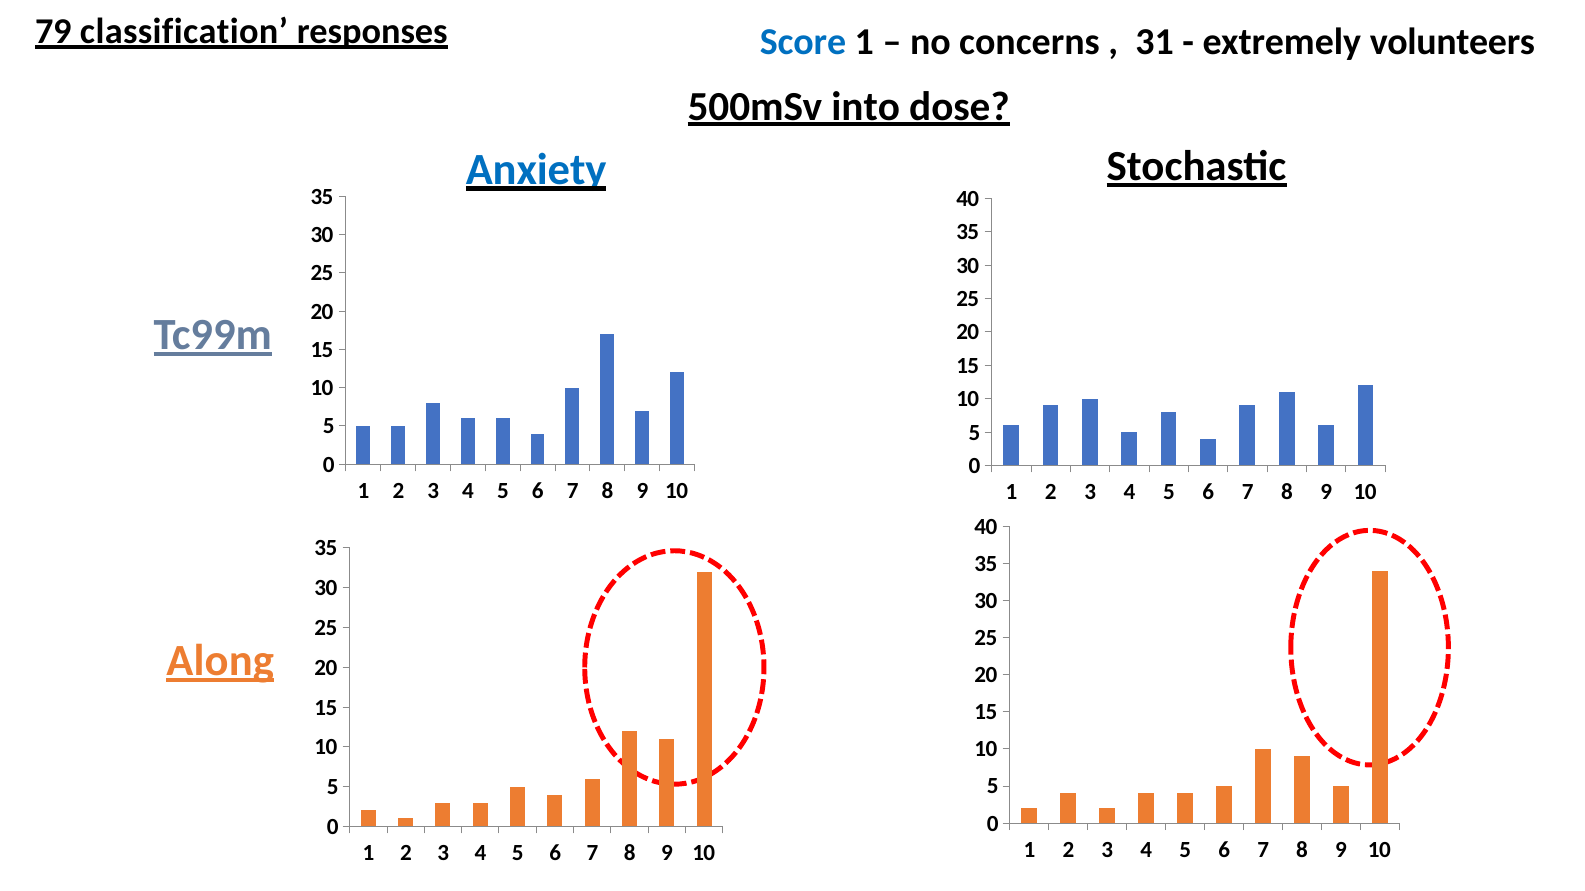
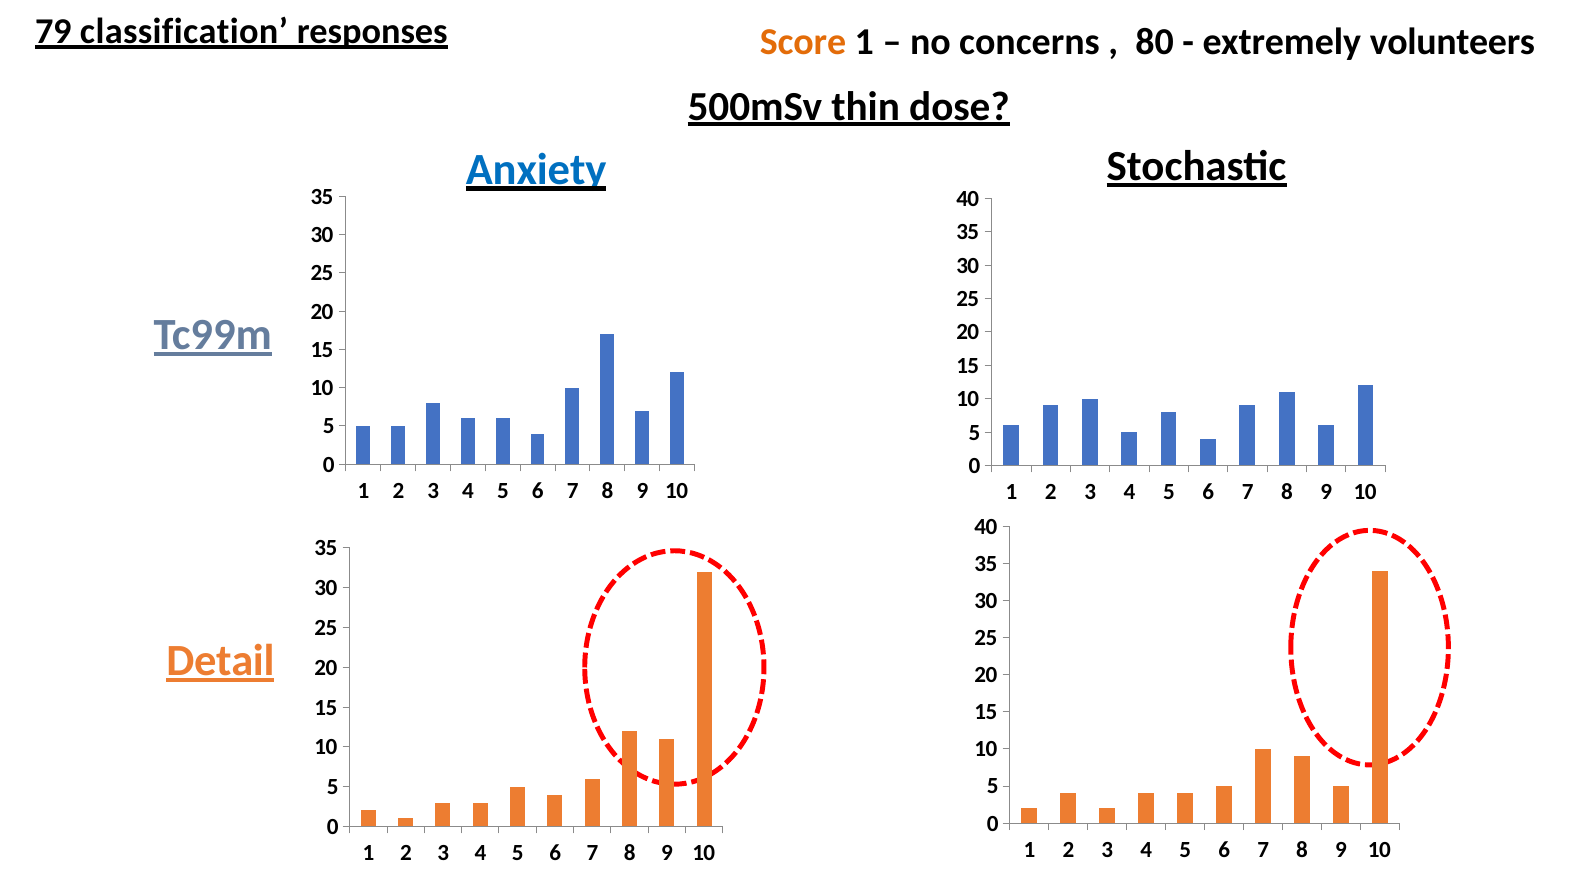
Score colour: blue -> orange
31: 31 -> 80
into: into -> thin
Along: Along -> Detail
